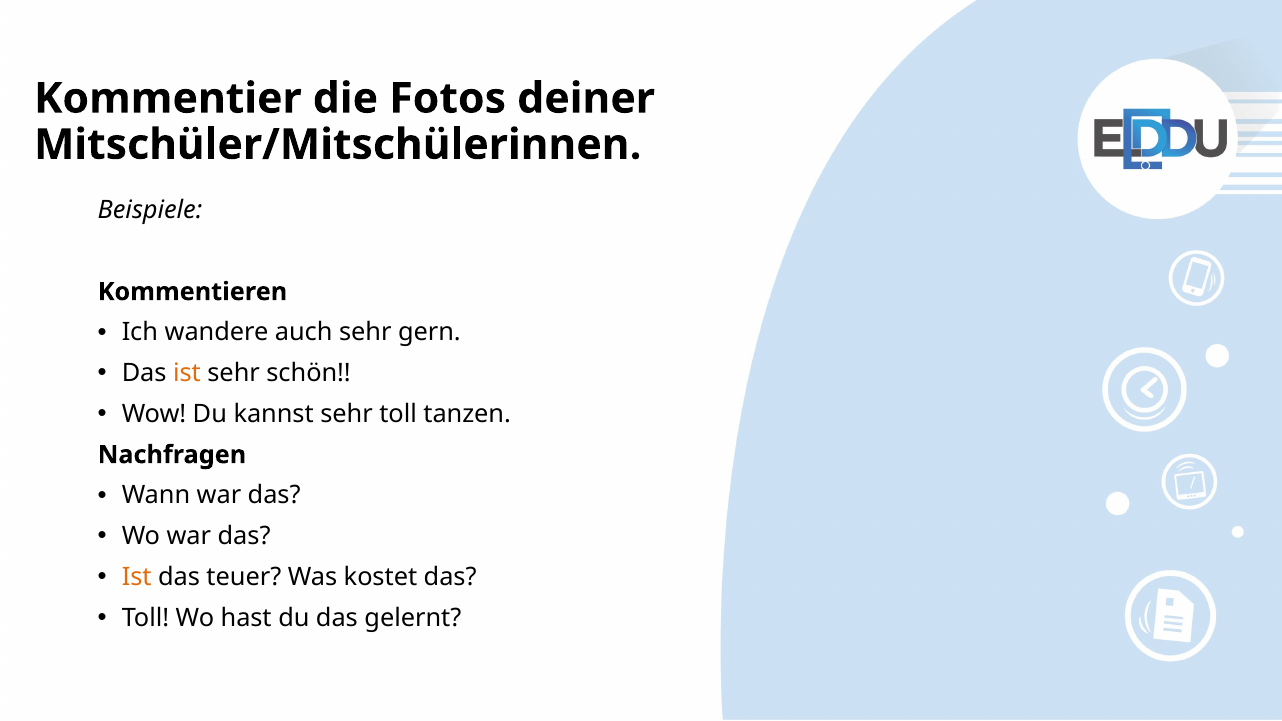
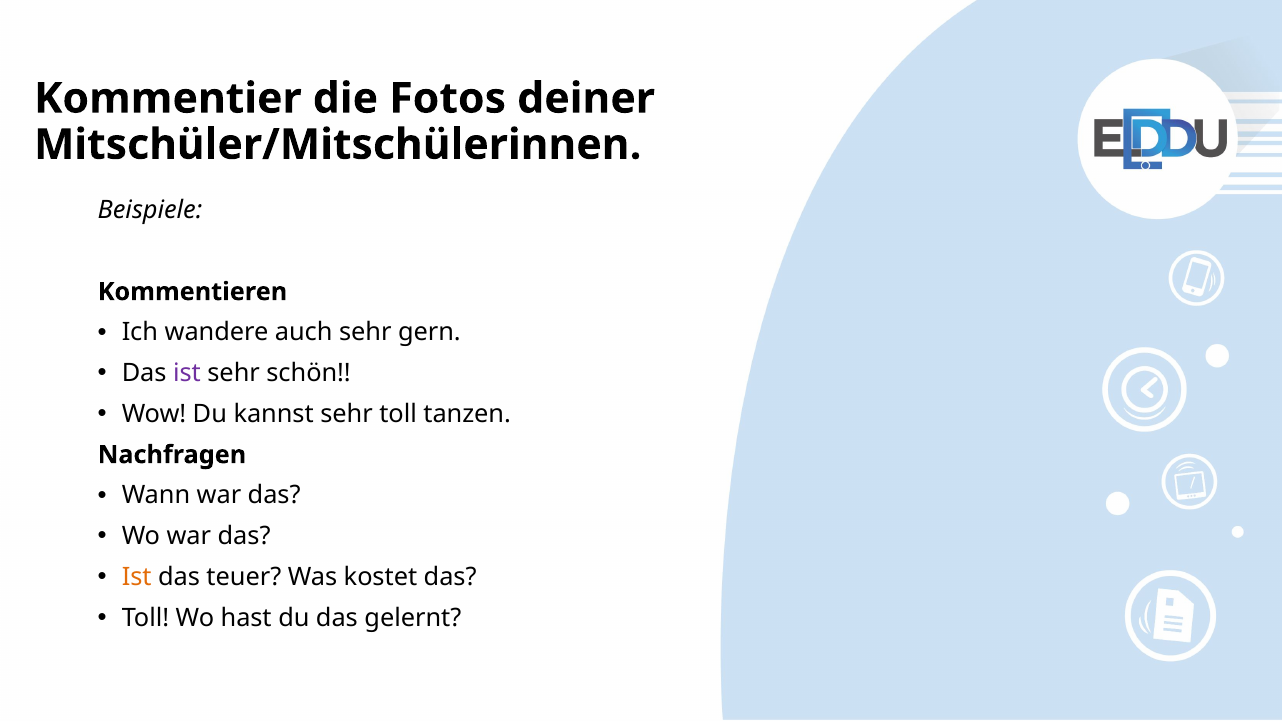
ist at (187, 373) colour: orange -> purple
